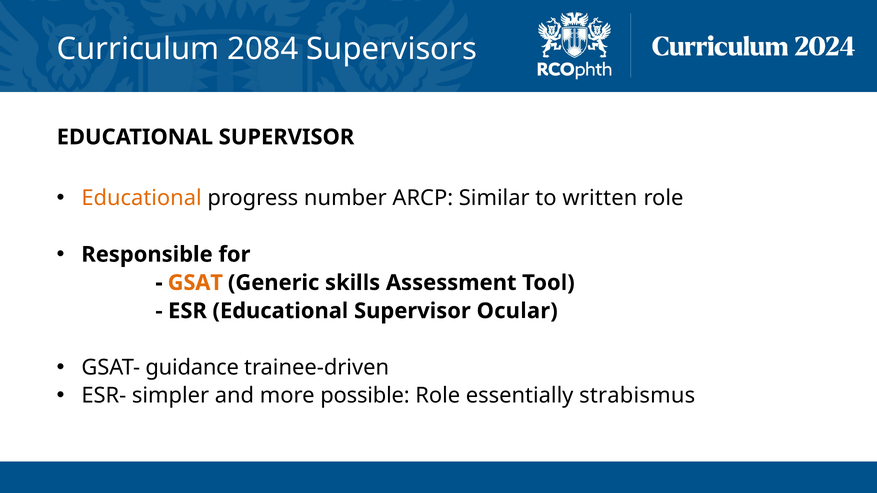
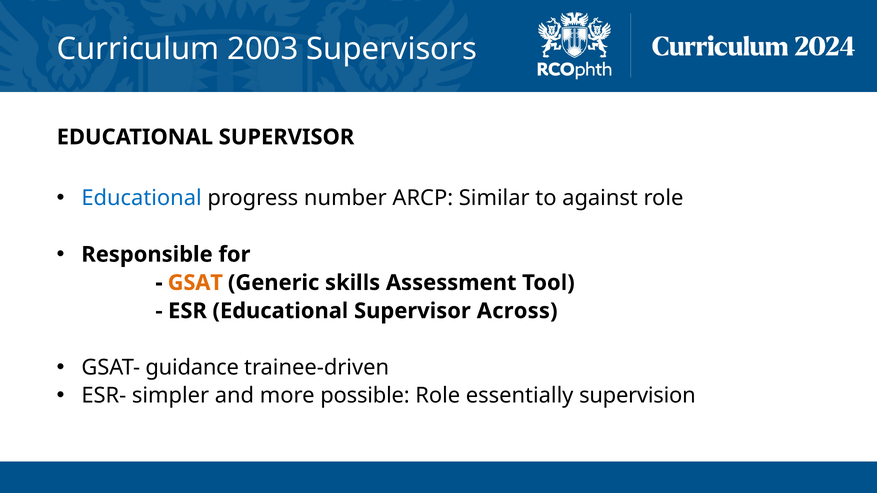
2084: 2084 -> 2003
Educational at (142, 198) colour: orange -> blue
written: written -> against
Ocular: Ocular -> Across
strabismus: strabismus -> supervision
